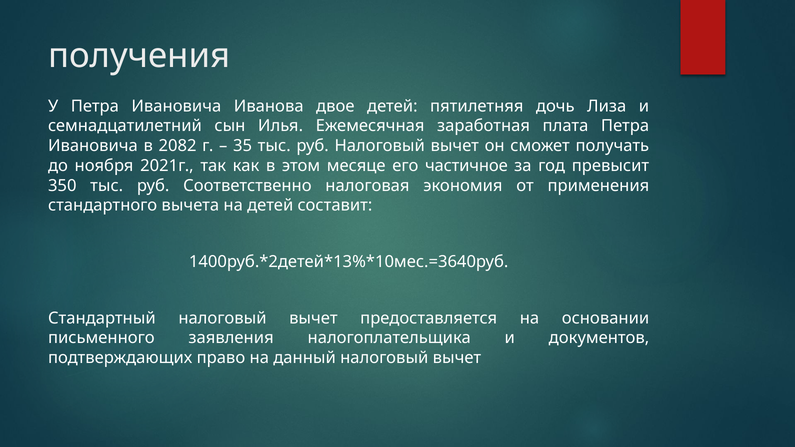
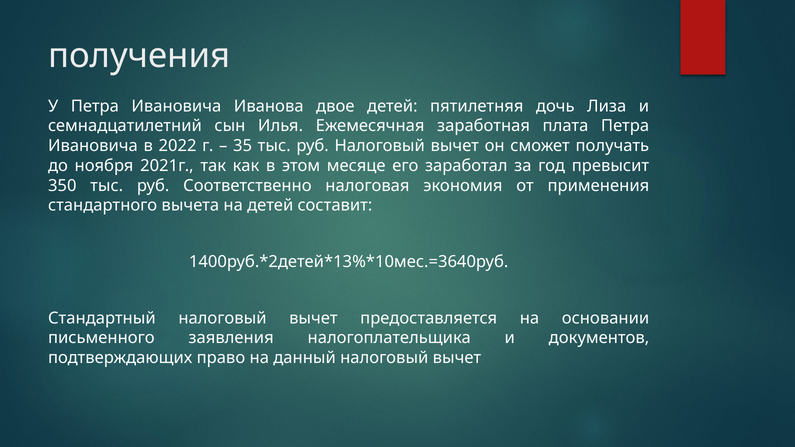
2082: 2082 -> 2022
частичное: частичное -> заработал
